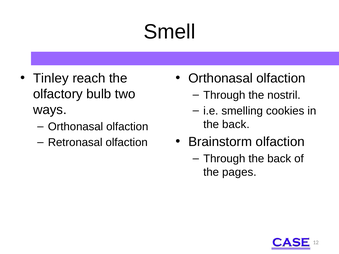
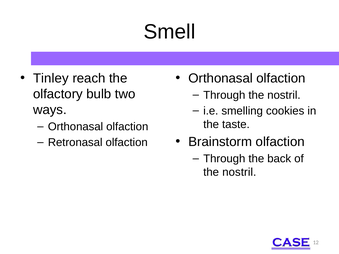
back at (236, 125): back -> taste
pages at (239, 172): pages -> nostril
